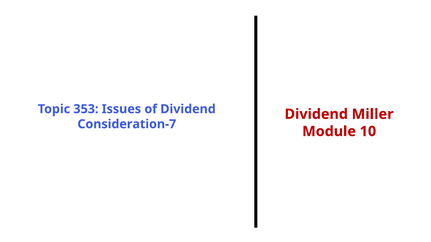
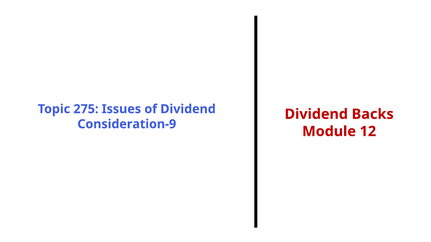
353: 353 -> 275
Miller: Miller -> Backs
Consideration-7: Consideration-7 -> Consideration-9
10: 10 -> 12
